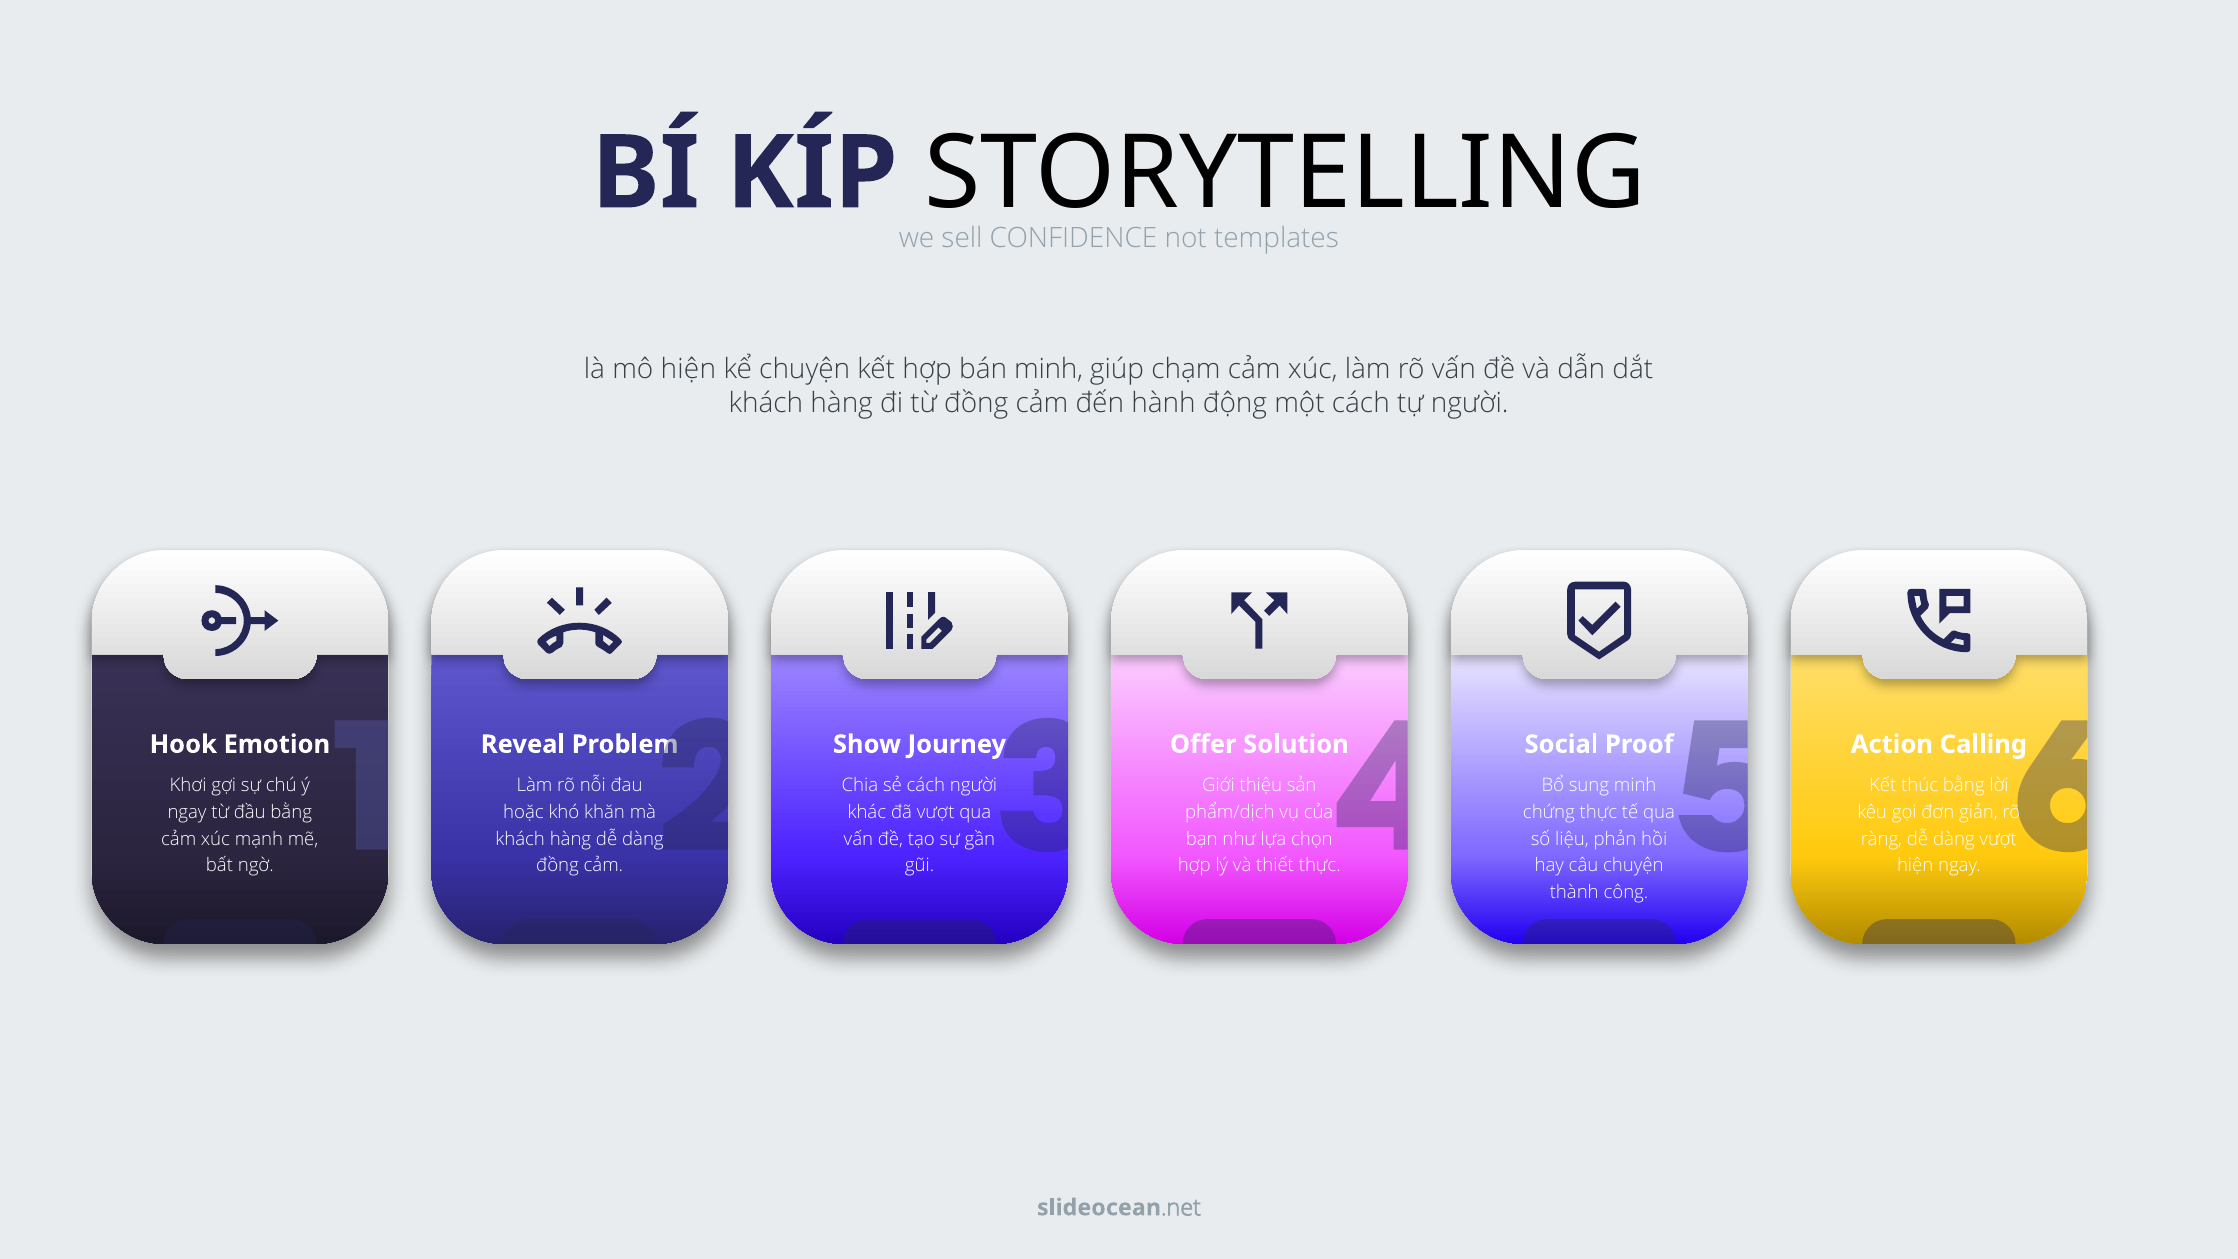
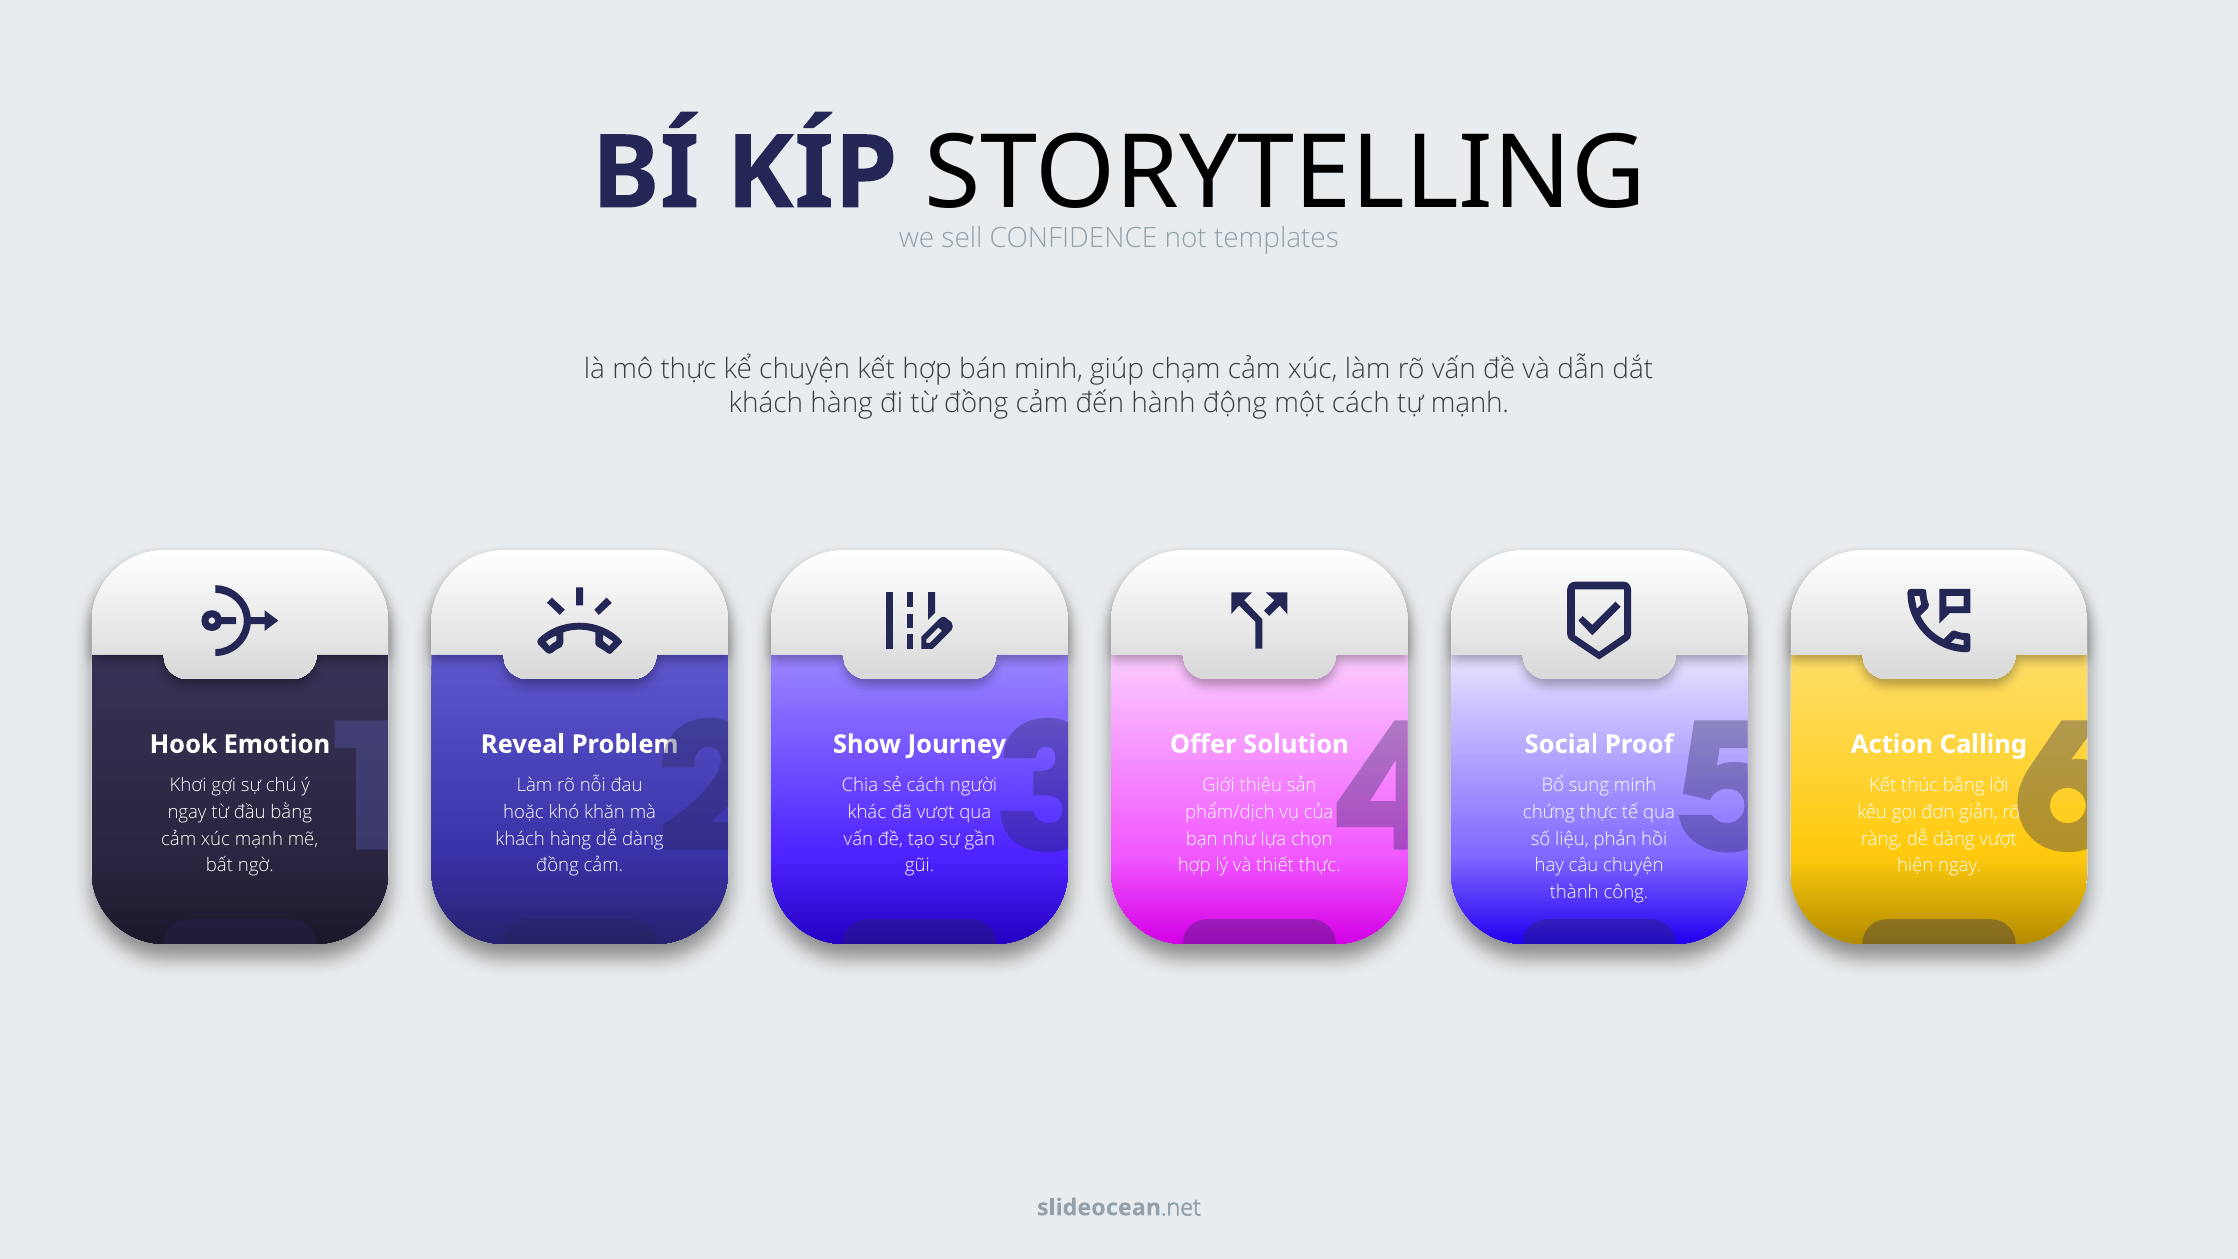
mô hiện: hiện -> thực
tự người: người -> mạnh
